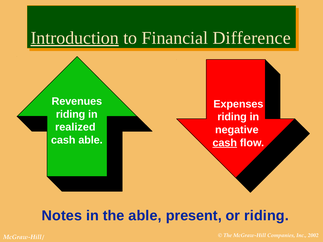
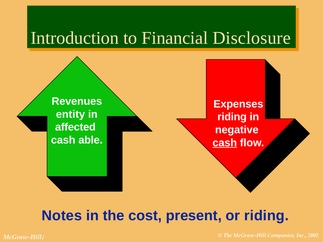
Introduction underline: present -> none
Difference: Difference -> Disclosure
riding at (71, 114): riding -> entity
realized: realized -> affected
the able: able -> cost
